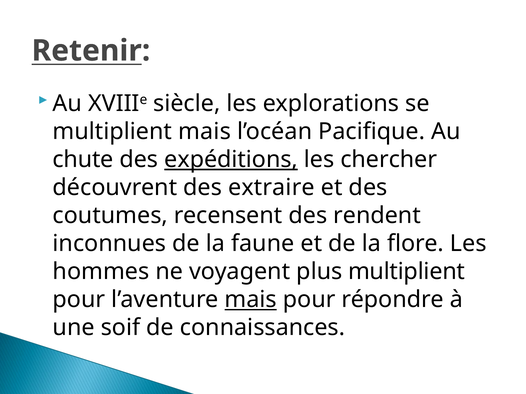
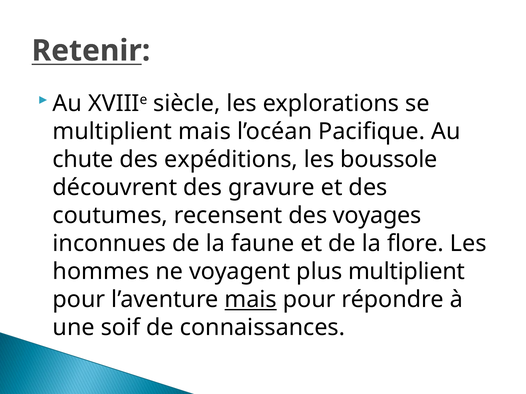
expéditions underline: present -> none
chercher: chercher -> boussole
extraire: extraire -> gravure
rendent: rendent -> voyages
